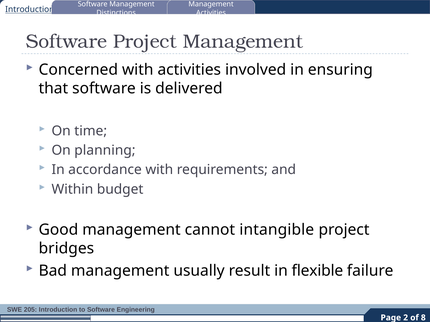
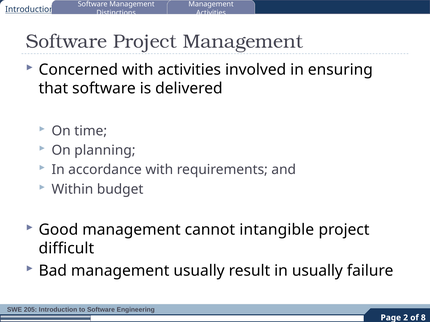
bridges: bridges -> difficult
in flexible: flexible -> usually
